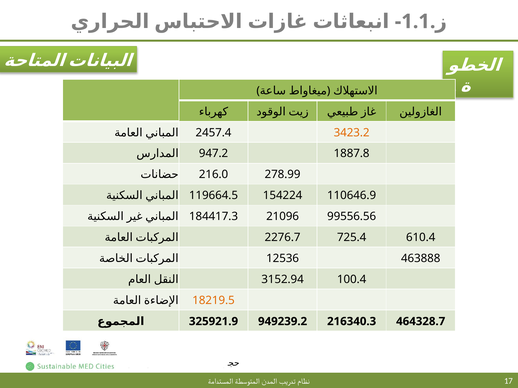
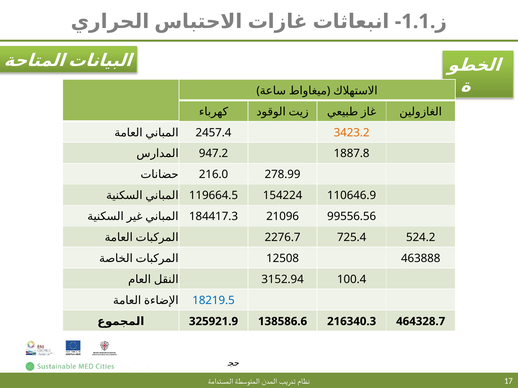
610.4: 610.4 -> 524.2
12536: 12536 -> 12508
18219.5 colour: orange -> blue
949239.2: 949239.2 -> 138586.6
